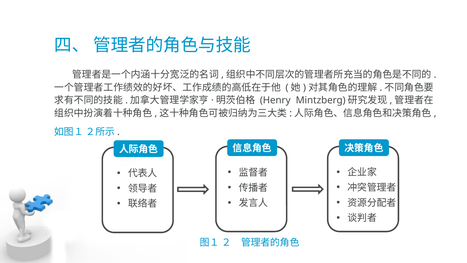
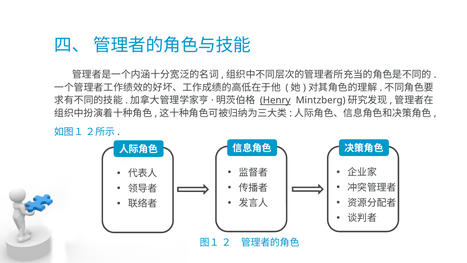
Henry underline: none -> present
